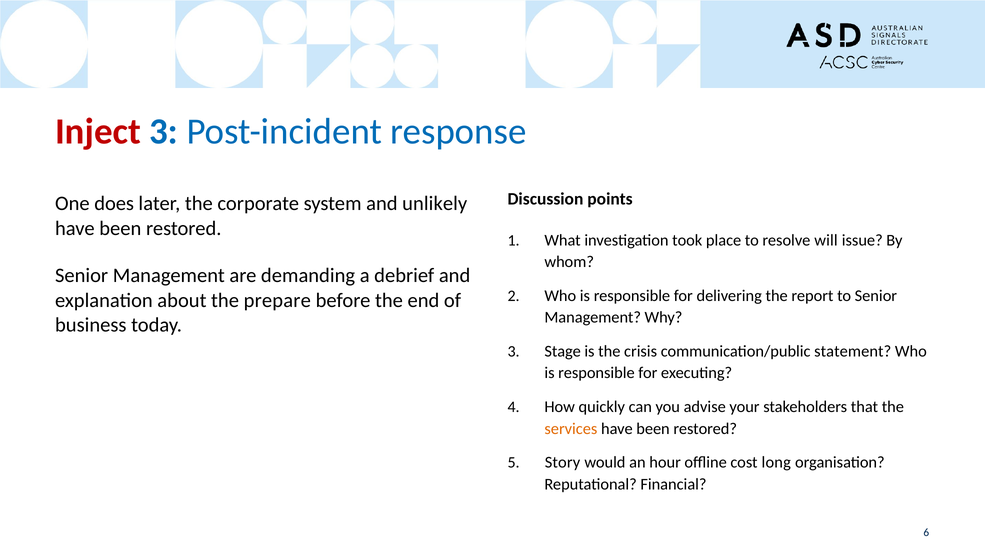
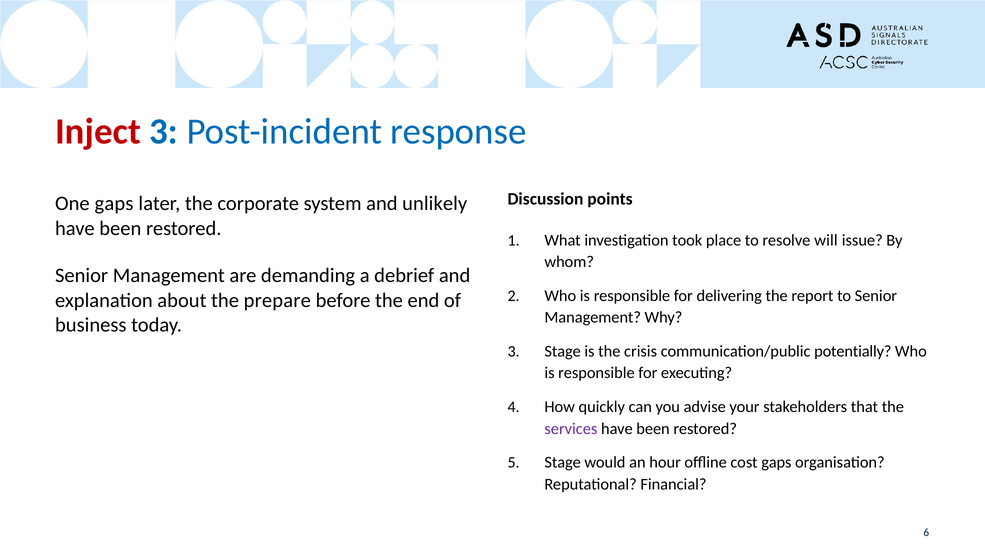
One does: does -> gaps
statement: statement -> potentially
services colour: orange -> purple
Story at (562, 463): Story -> Stage
cost long: long -> gaps
